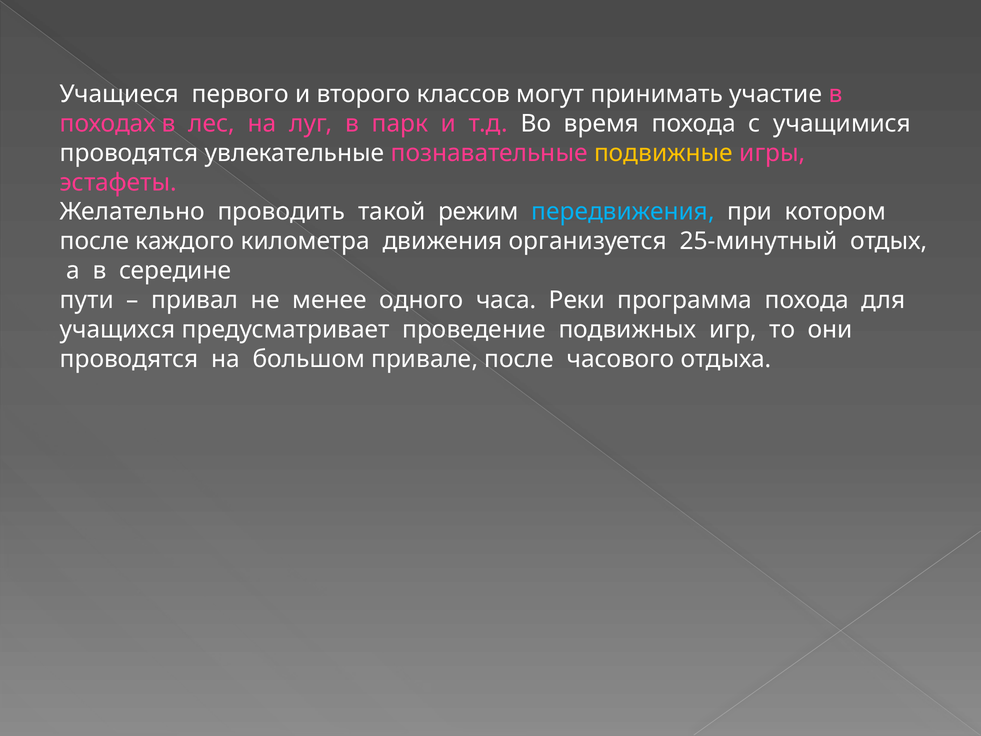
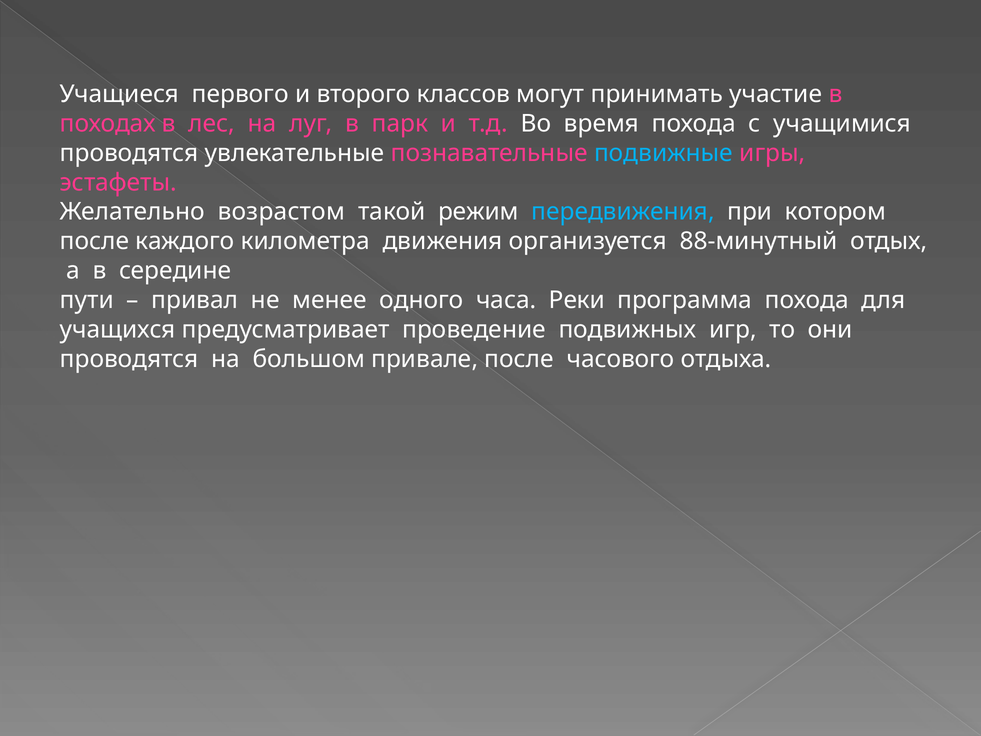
подвижные colour: yellow -> light blue
проводить: проводить -> возрастом
25-минутный: 25-минутный -> 88-минутный
